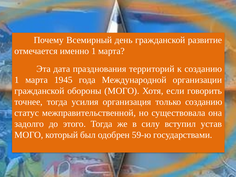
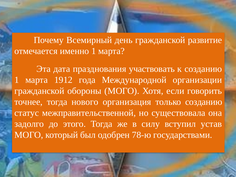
территорий: территорий -> участвовать
1945: 1945 -> 1912
усилия: усилия -> нового
59-ю: 59-ю -> 78-ю
